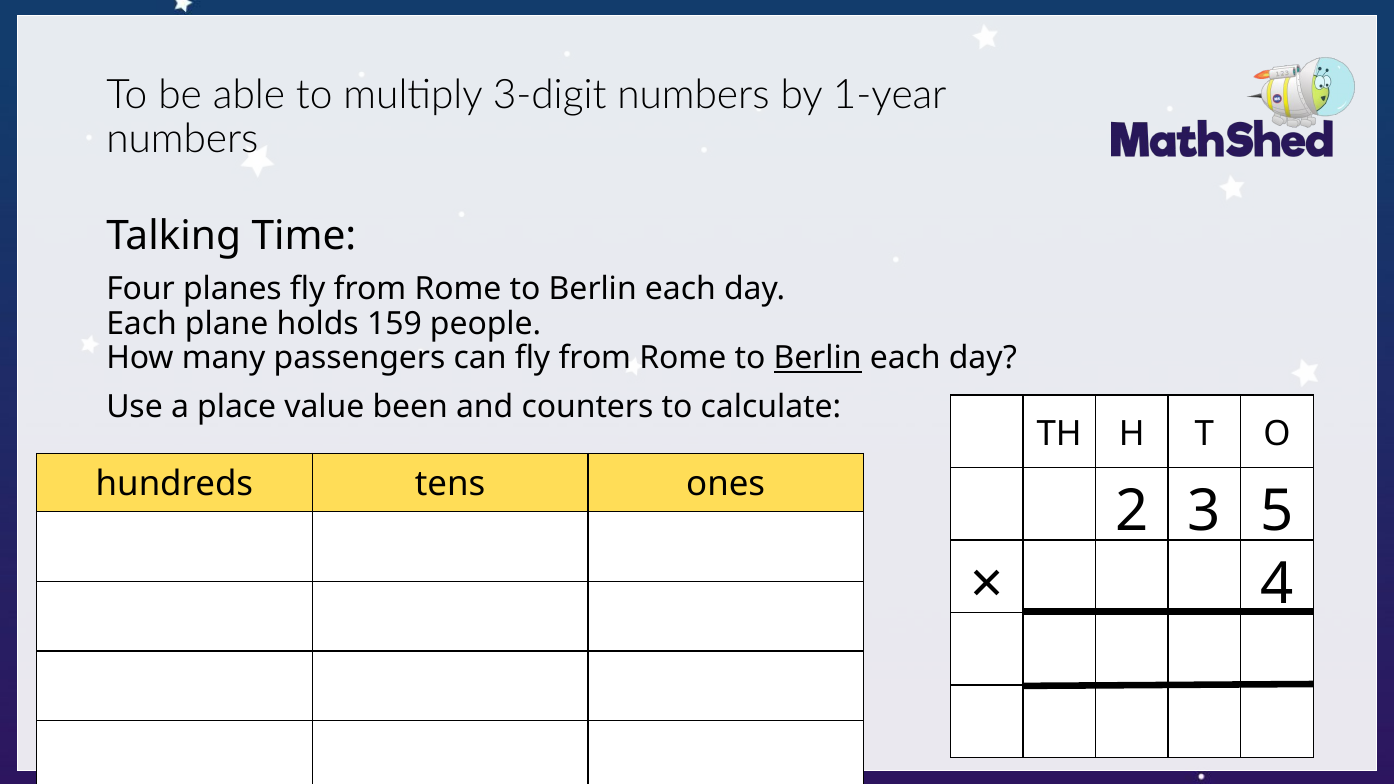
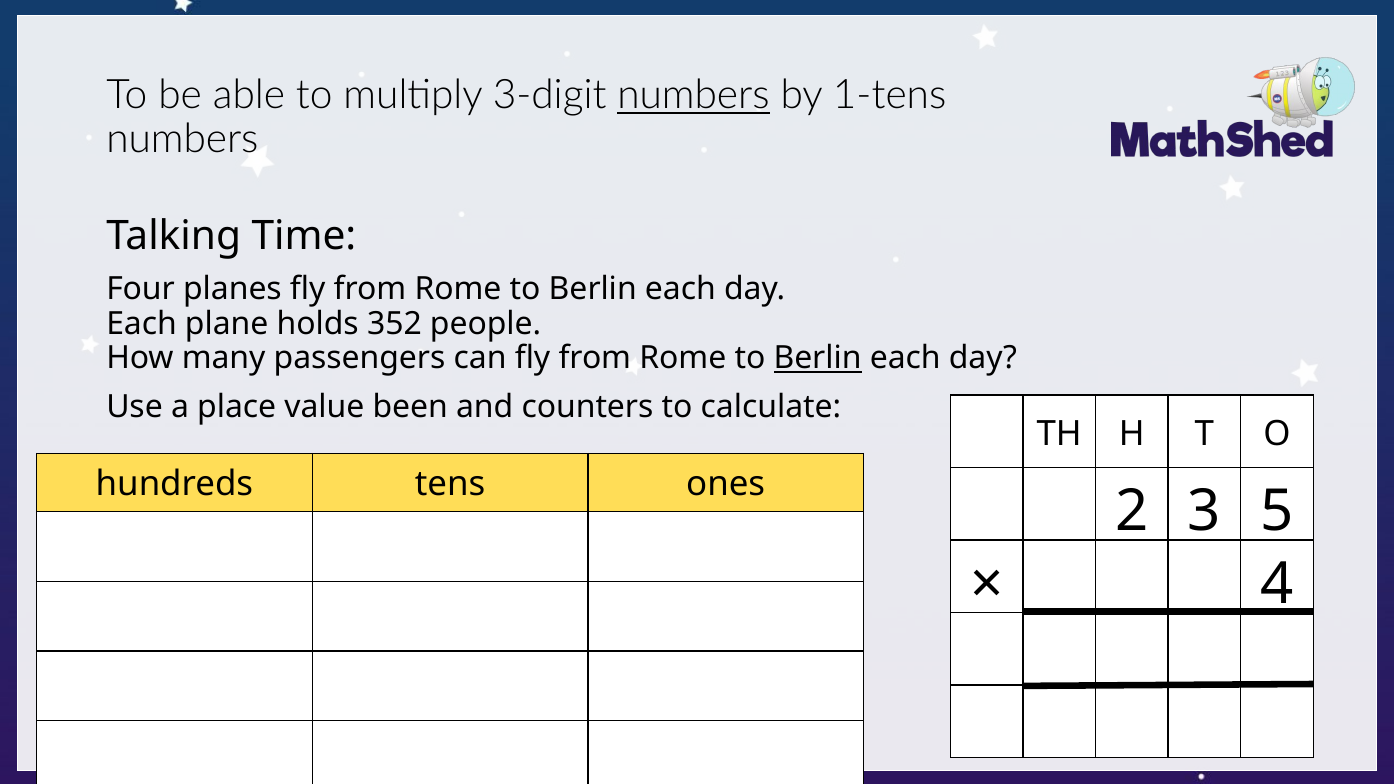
numbers at (694, 95) underline: none -> present
1-year: 1-year -> 1-tens
159: 159 -> 352
